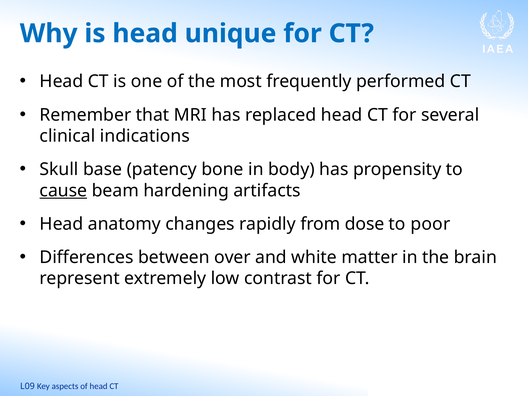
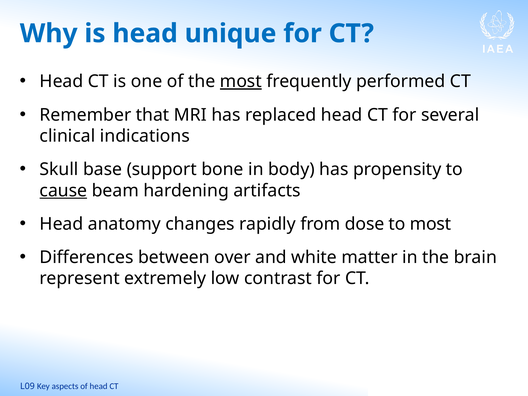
most at (241, 81) underline: none -> present
patency: patency -> support
to poor: poor -> most
